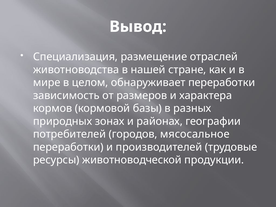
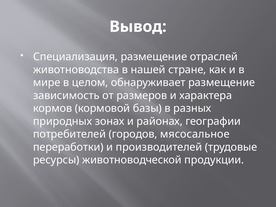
обнаруживает переработки: переработки -> размещение
